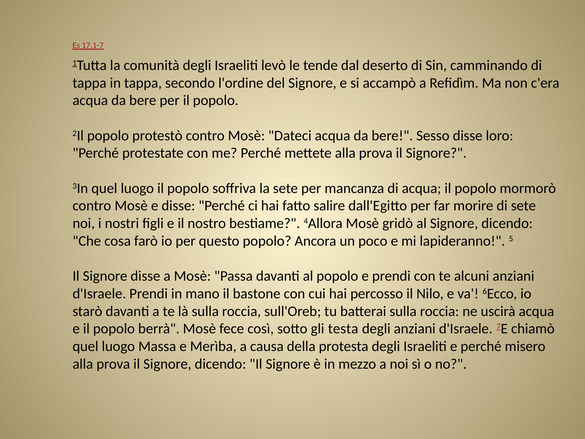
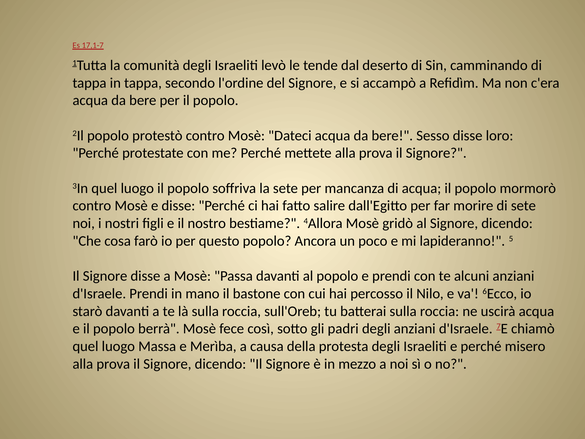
testa: testa -> padri
